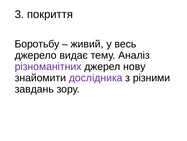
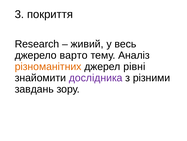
Боротьбу: Боротьбу -> Research
видає: видає -> варто
різноманітних colour: purple -> orange
нову: нову -> рівні
